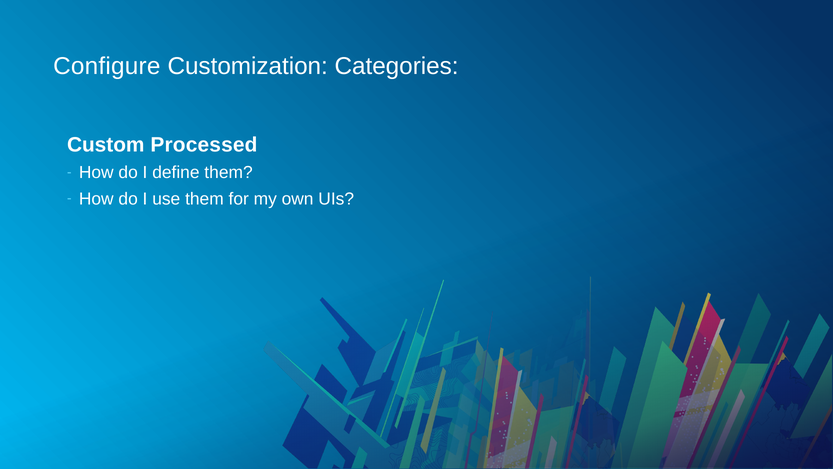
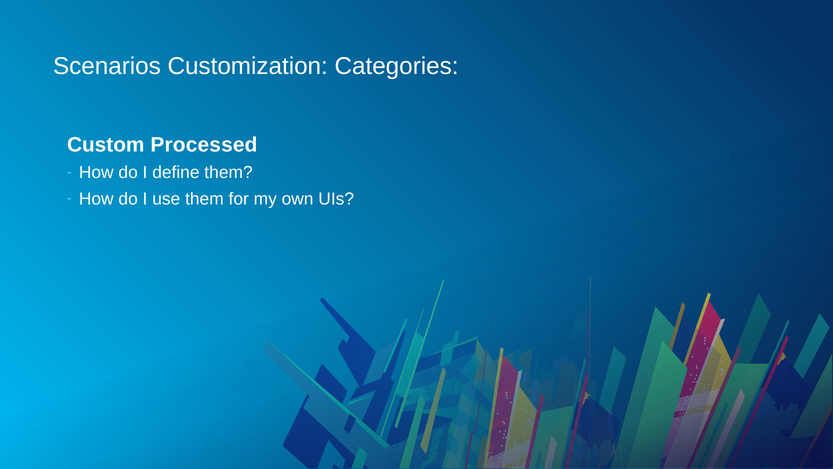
Configure: Configure -> Scenarios
